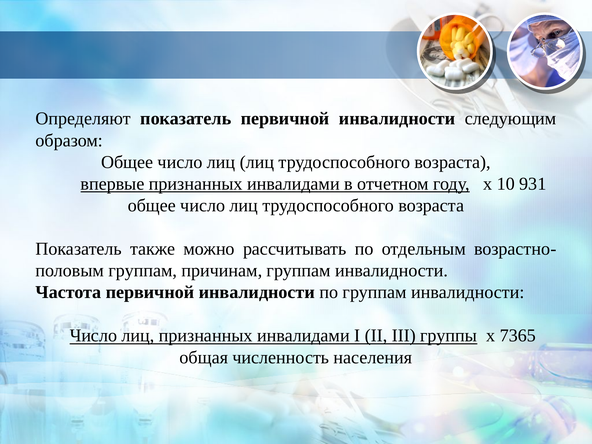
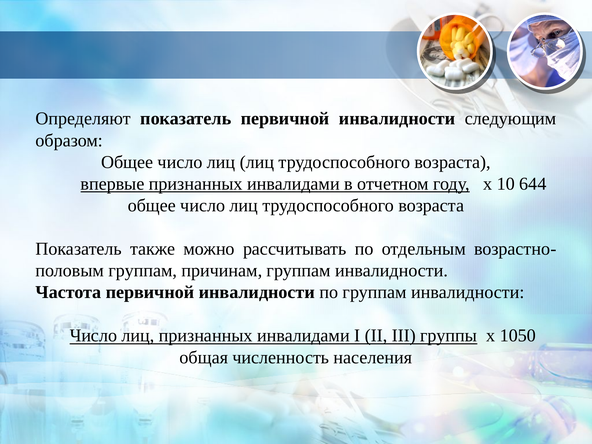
931: 931 -> 644
7365: 7365 -> 1050
